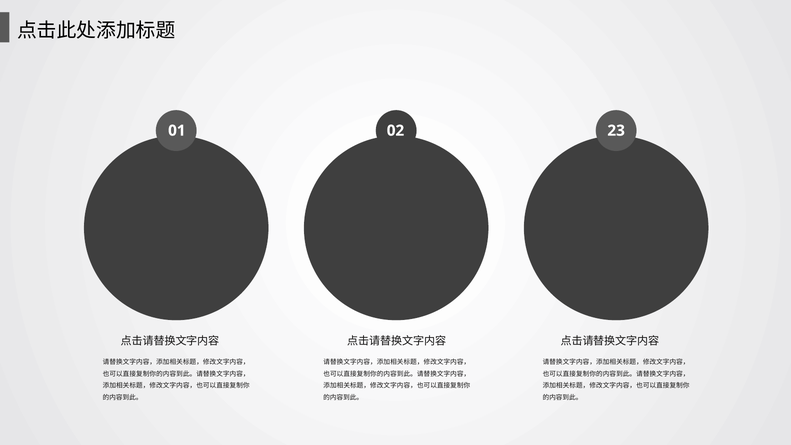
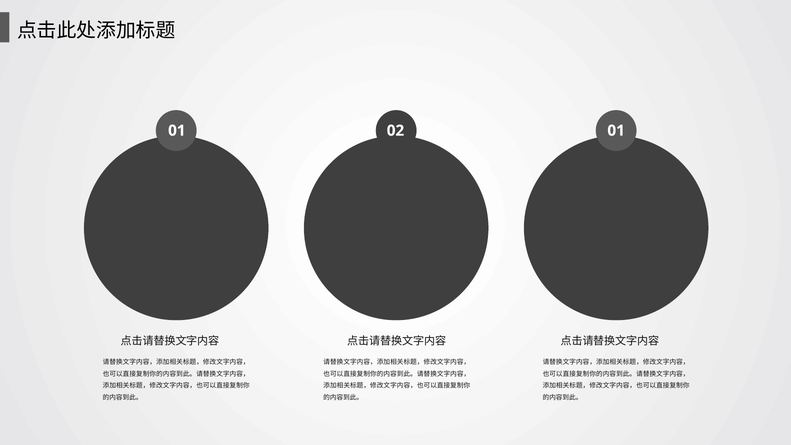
02 23: 23 -> 01
